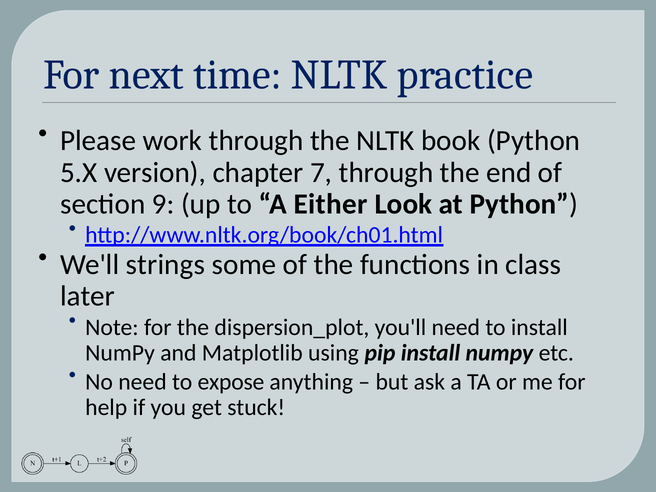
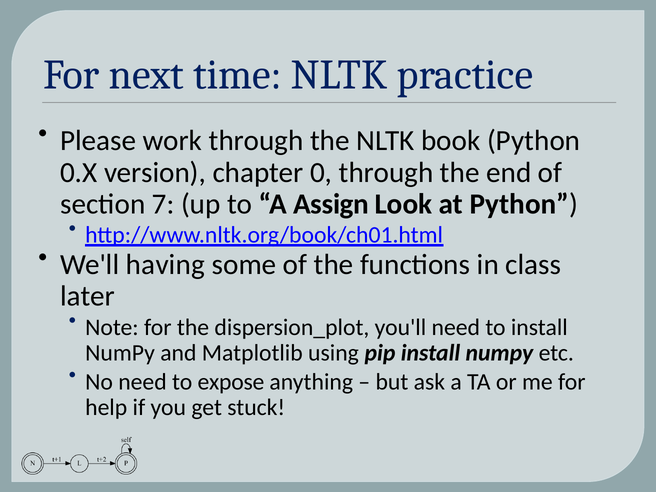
5.X: 5.X -> 0.X
7: 7 -> 0
9: 9 -> 7
Either: Either -> Assign
strings: strings -> having
